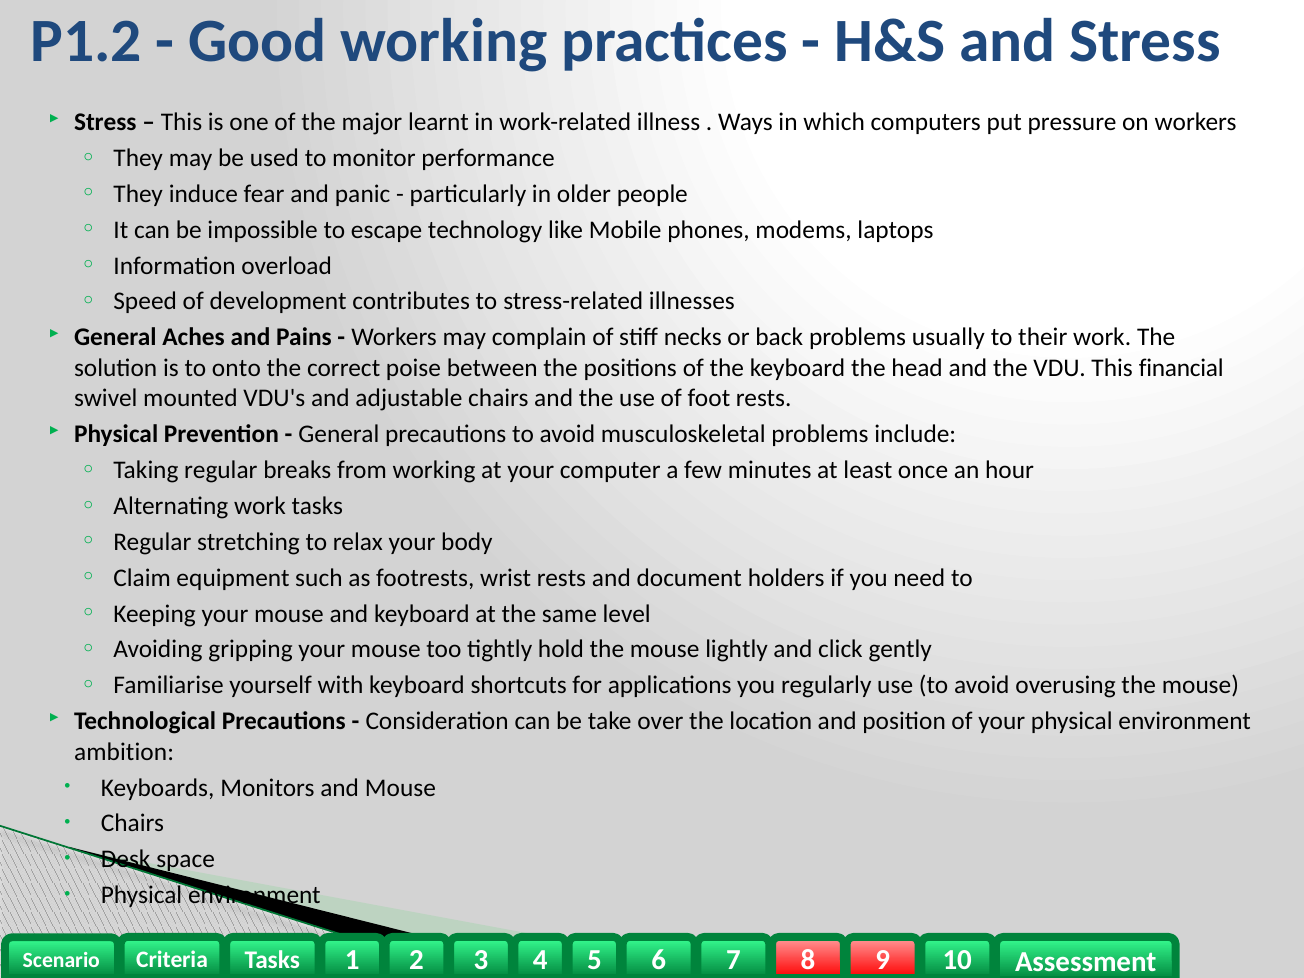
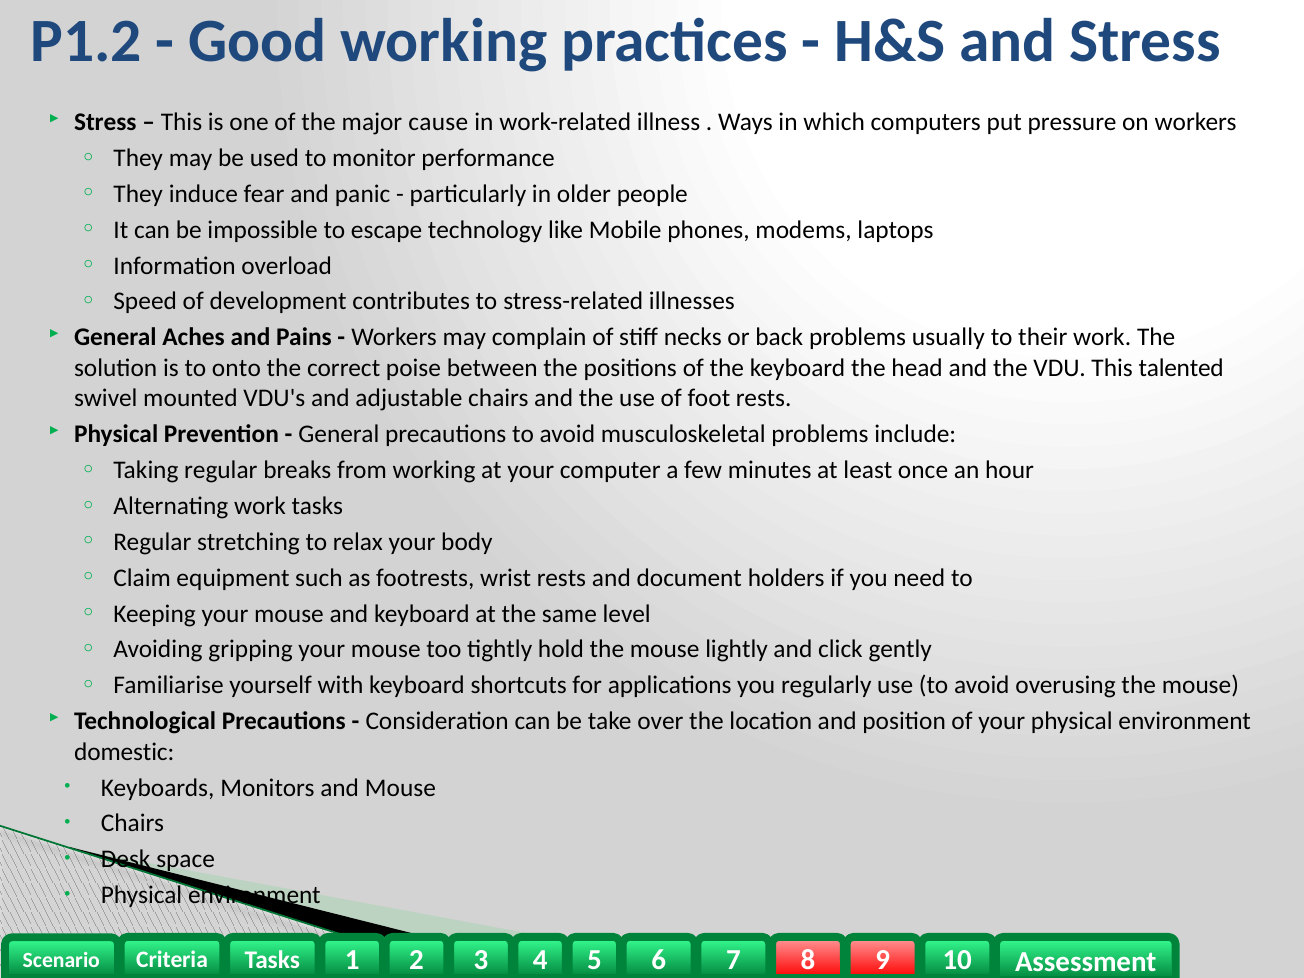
learnt: learnt -> cause
financial: financial -> talented
ambition: ambition -> domestic
